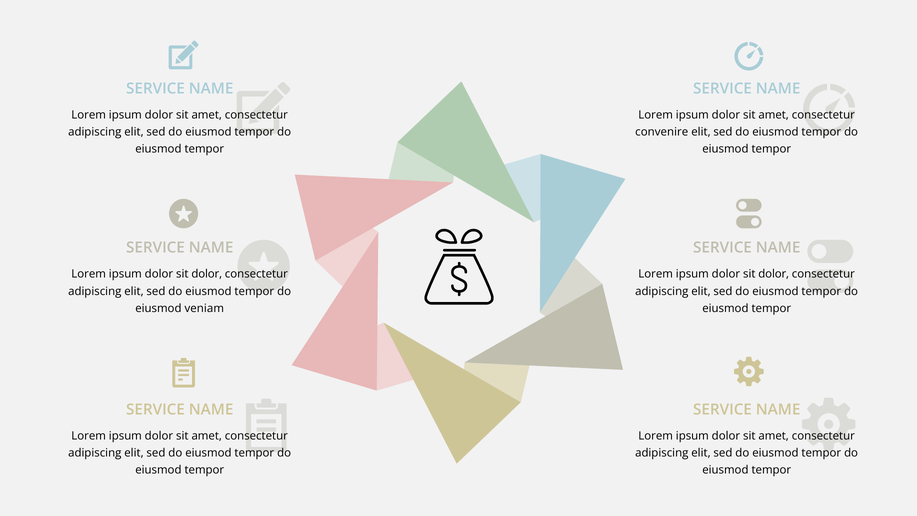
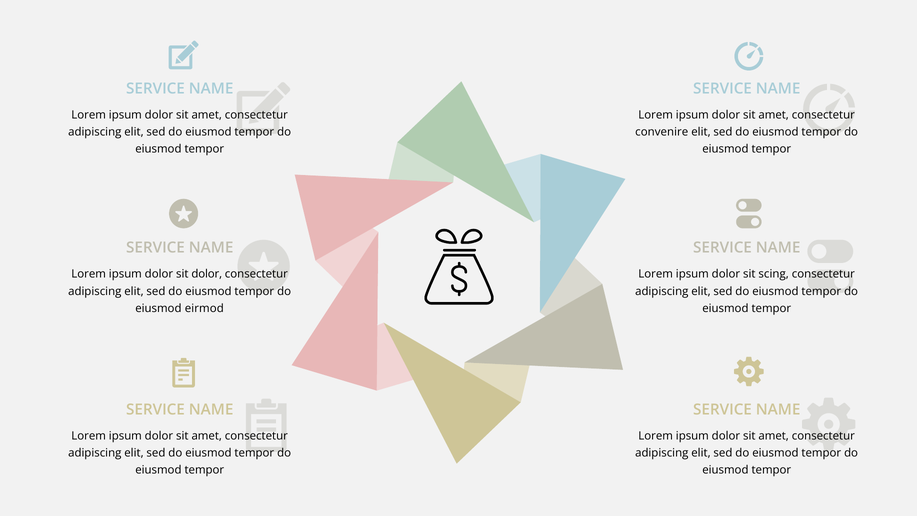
dolor at (774, 274): dolor -> scing
veniam: veniam -> eirmod
